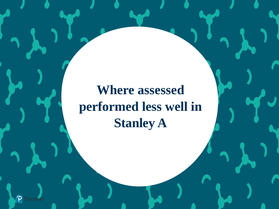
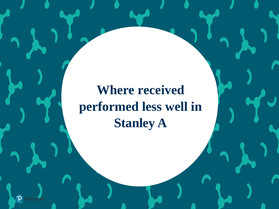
assessed: assessed -> received
